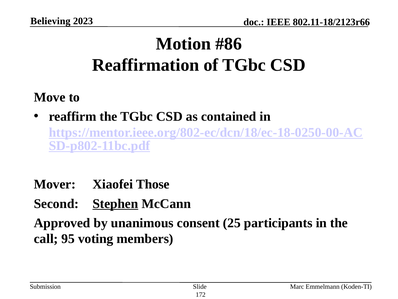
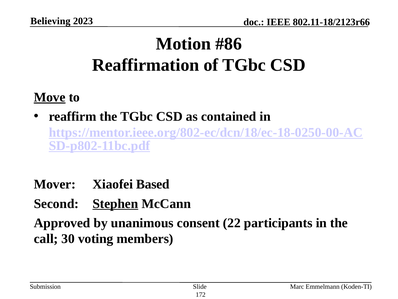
Move underline: none -> present
Those: Those -> Based
25: 25 -> 22
95: 95 -> 30
